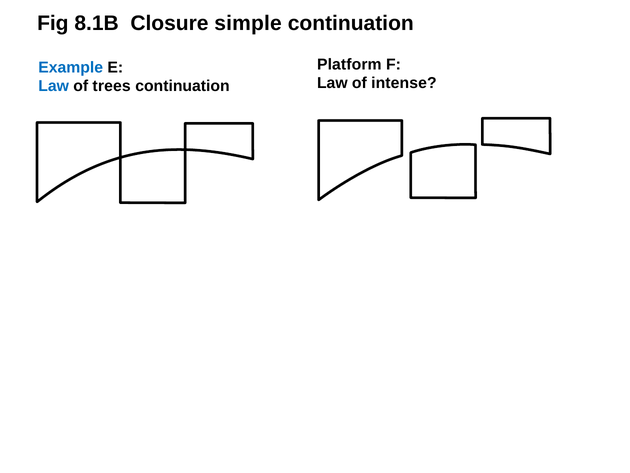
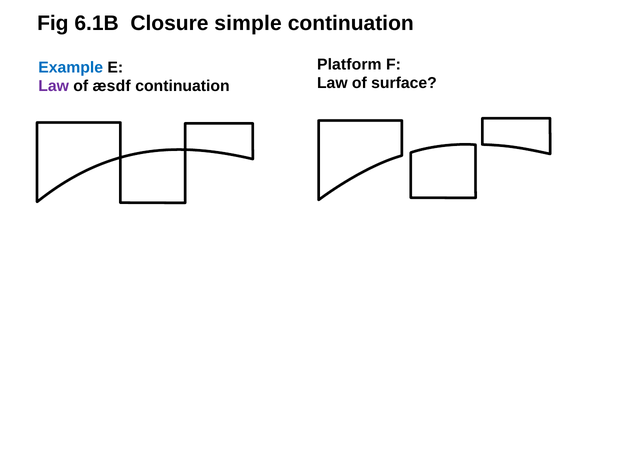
8.1B: 8.1B -> 6.1B
intense: intense -> surface
Law at (54, 86) colour: blue -> purple
trees: trees -> æsdf
